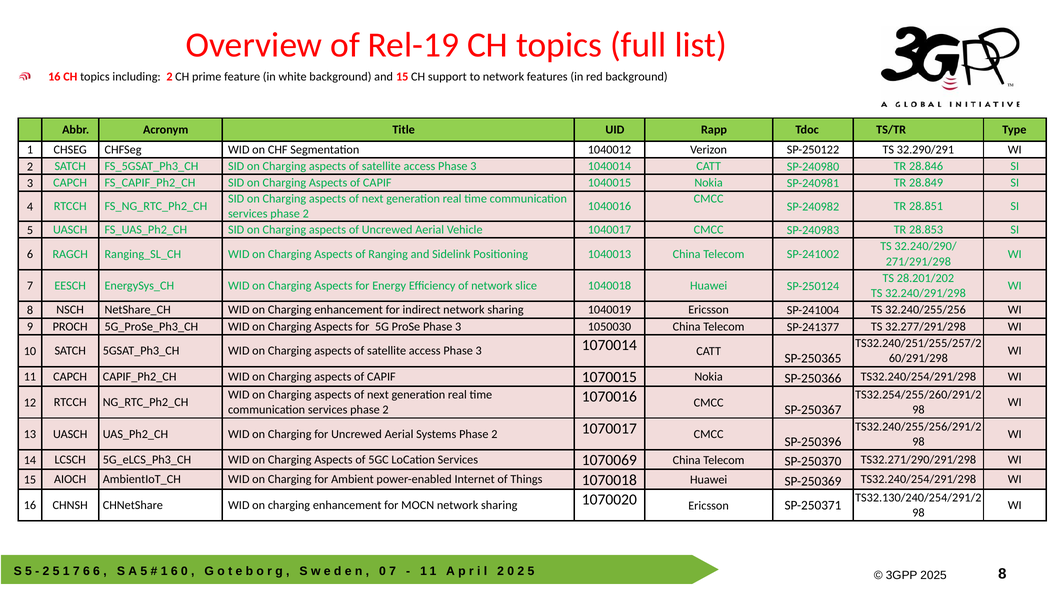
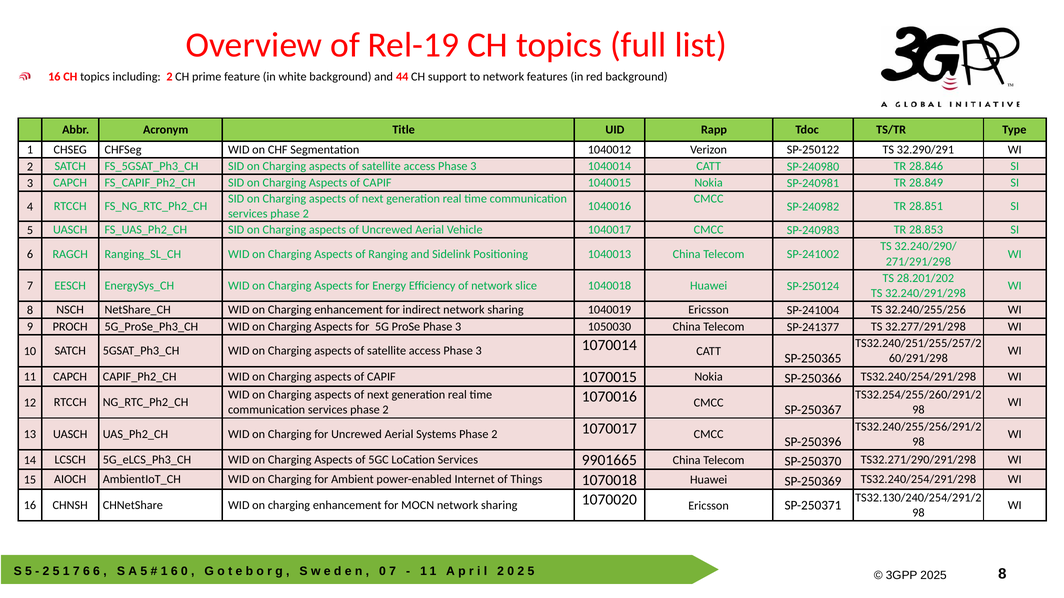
and 15: 15 -> 44
1070069: 1070069 -> 9901665
